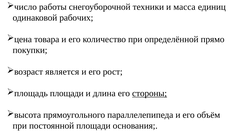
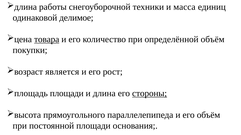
число at (26, 7): число -> длина
рабочих: рабочих -> делимое
товара underline: none -> present
определённой прямо: прямо -> объём
